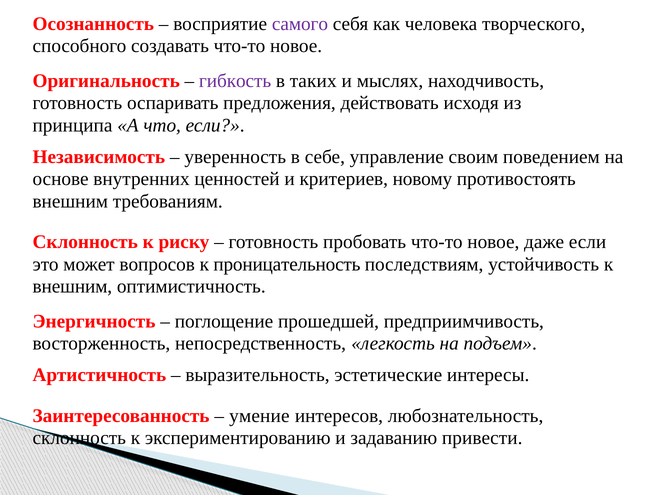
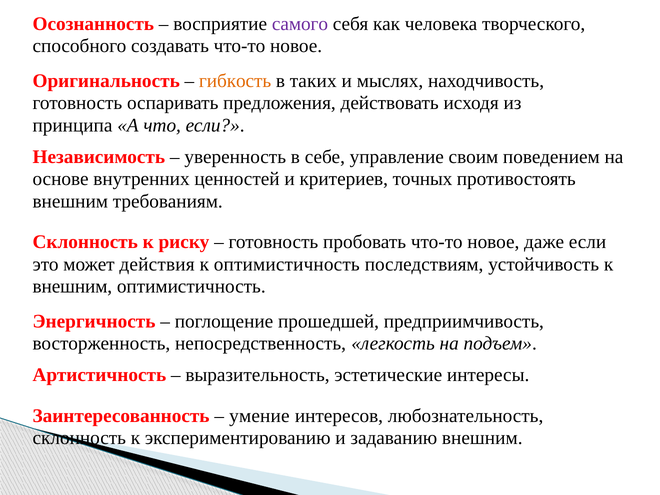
гибкость colour: purple -> orange
новому: новому -> точных
вопросов: вопросов -> действия
к проницательность: проницательность -> оптимистичность
задаванию привести: привести -> внешним
